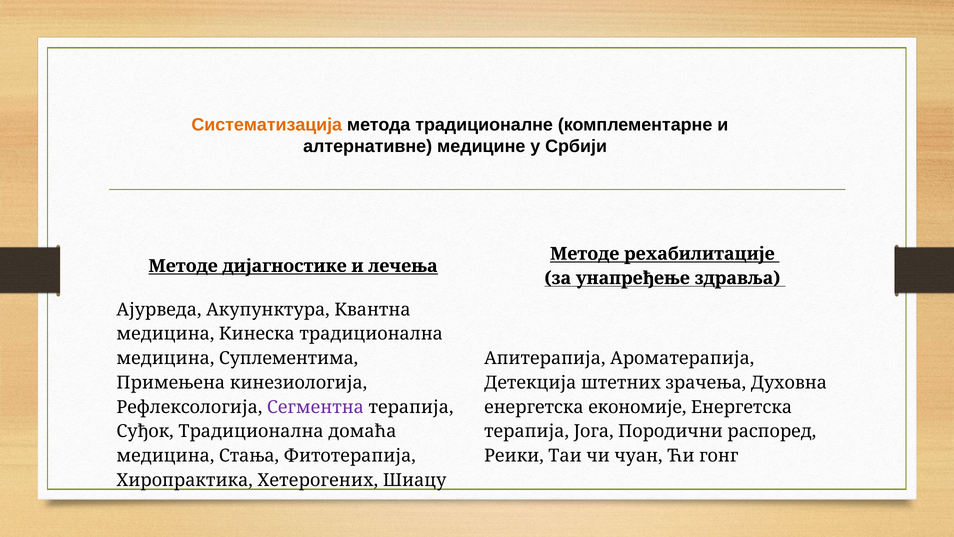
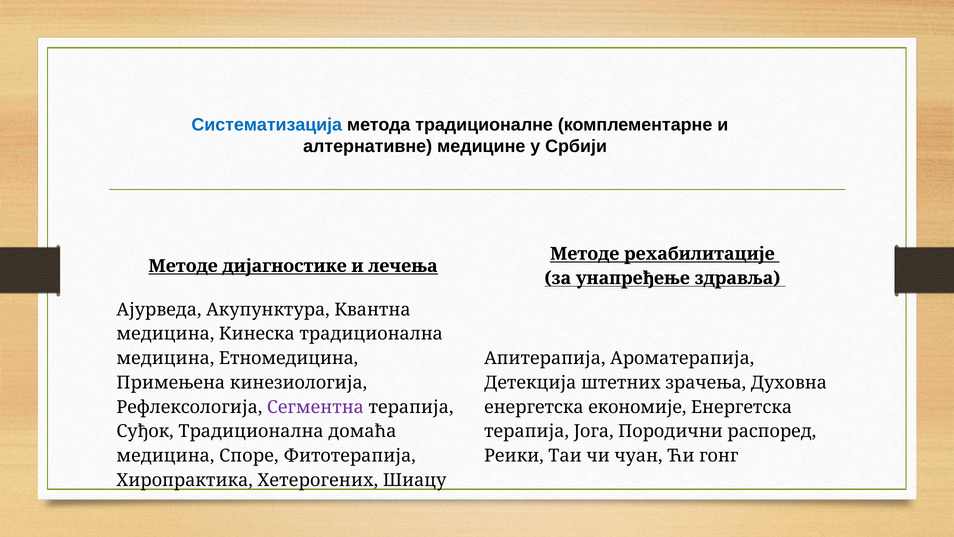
Систематизација colour: orange -> blue
Суплементима: Суплементима -> Етномедицина
Стања: Стања -> Споре
